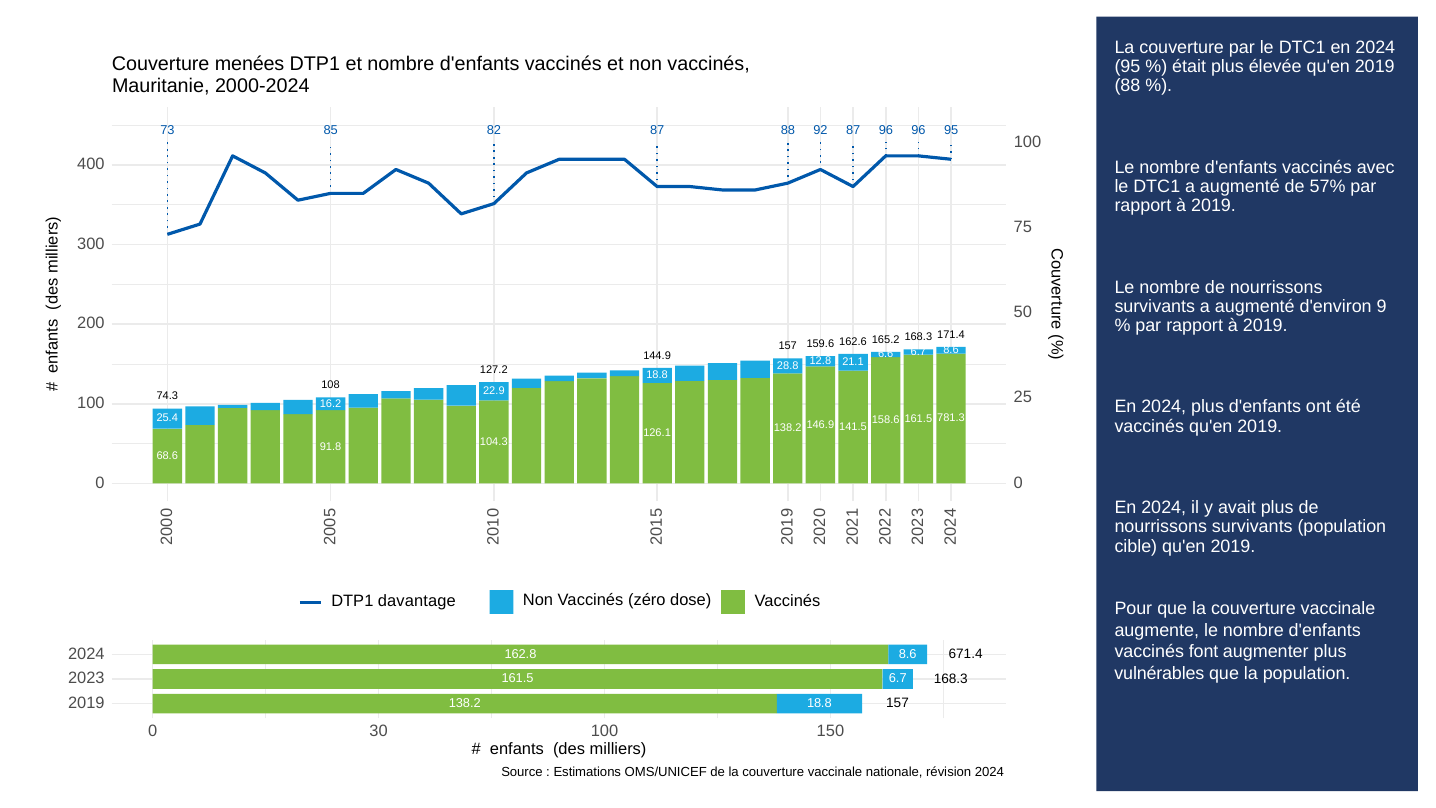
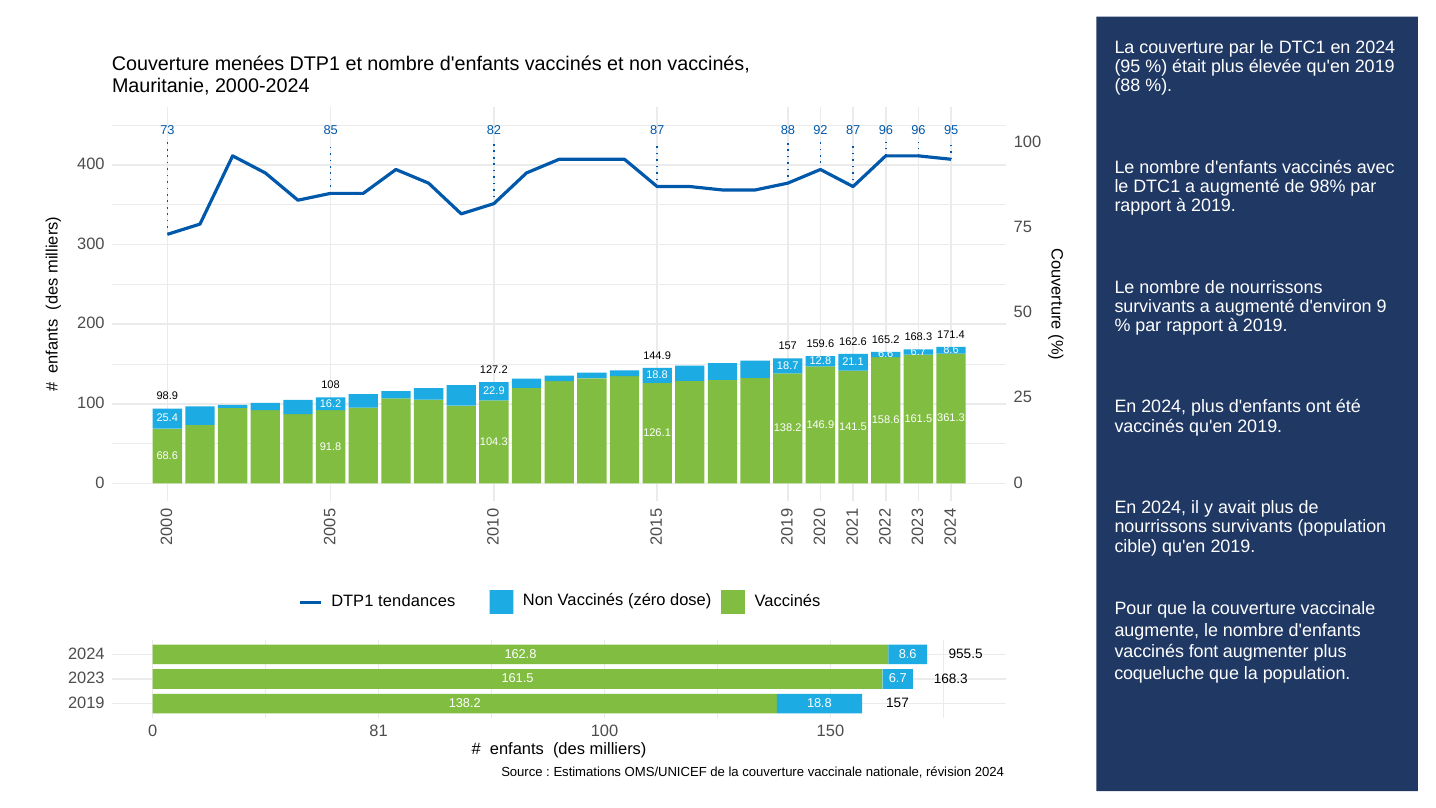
57%: 57% -> 98%
28.8: 28.8 -> 18.7
74.3: 74.3 -> 98.9
781.3: 781.3 -> 361.3
davantage: davantage -> tendances
671.4: 671.4 -> 955.5
vulnérables: vulnérables -> coqueluche
30: 30 -> 81
